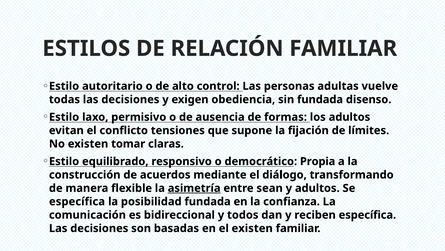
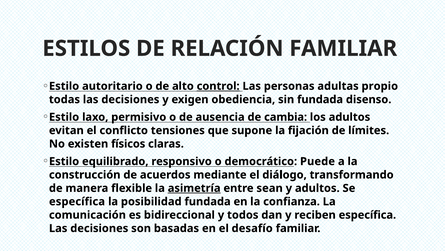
control underline: none -> present
vuelve: vuelve -> propio
formas: formas -> cambia
tomar: tomar -> físicos
Propia: Propia -> Puede
el existen: existen -> desafío
